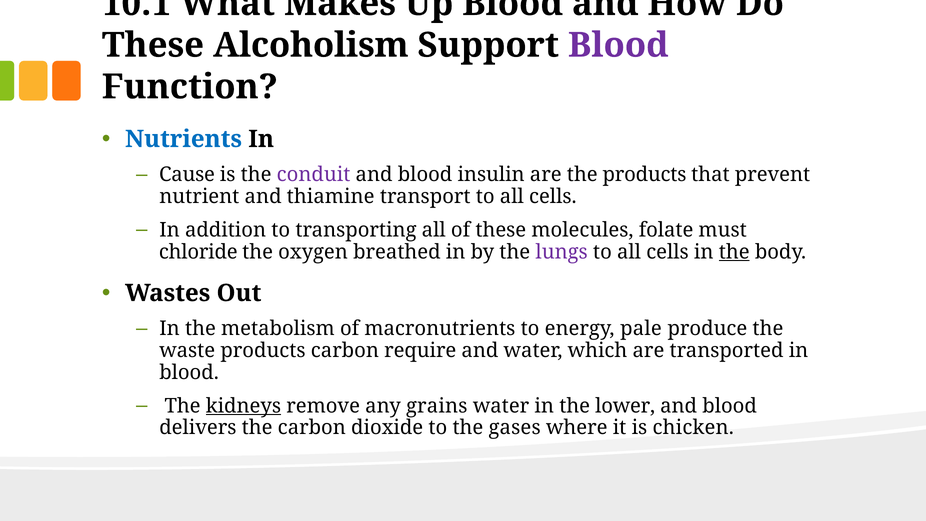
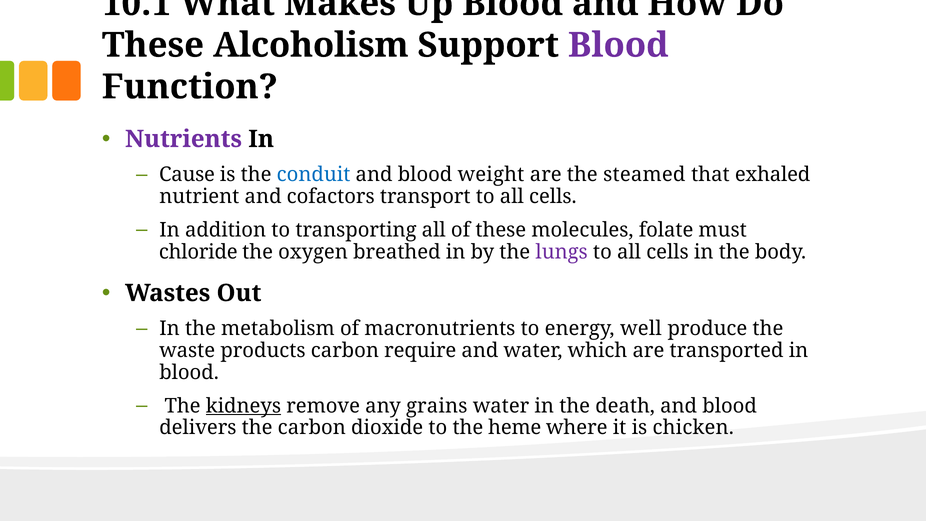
Nutrients colour: blue -> purple
conduit colour: purple -> blue
insulin: insulin -> weight
the products: products -> steamed
prevent: prevent -> exhaled
thiamine: thiamine -> cofactors
the at (734, 252) underline: present -> none
pale: pale -> well
lower: lower -> death
gases: gases -> heme
